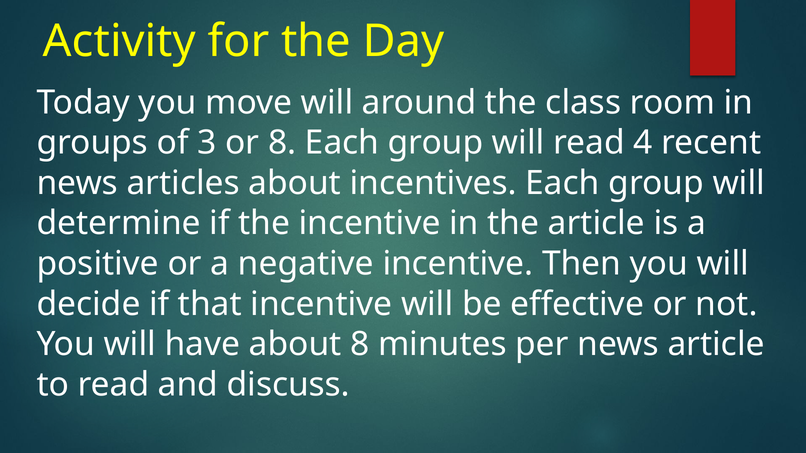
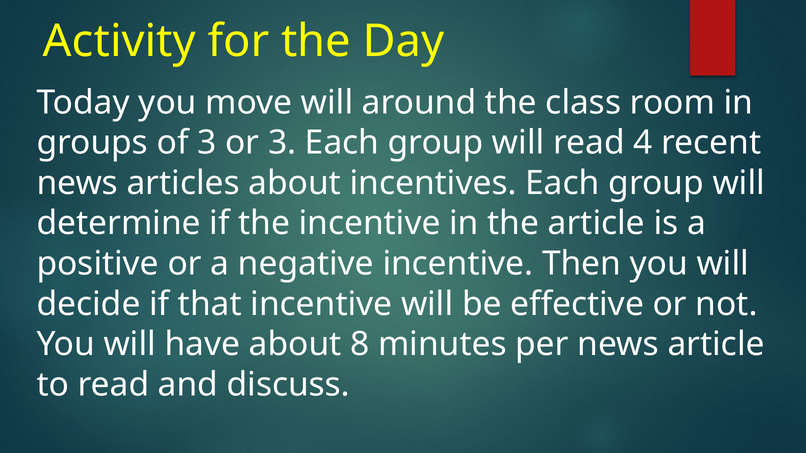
or 8: 8 -> 3
